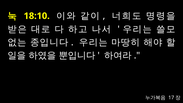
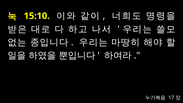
18:10: 18:10 -> 15:10
